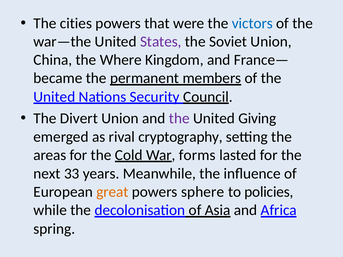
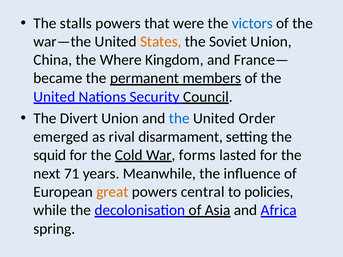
cities: cities -> stalls
States colour: purple -> orange
the at (179, 119) colour: purple -> blue
Giving: Giving -> Order
cryptography: cryptography -> disarmament
areas: areas -> squid
33: 33 -> 71
sphere: sphere -> central
